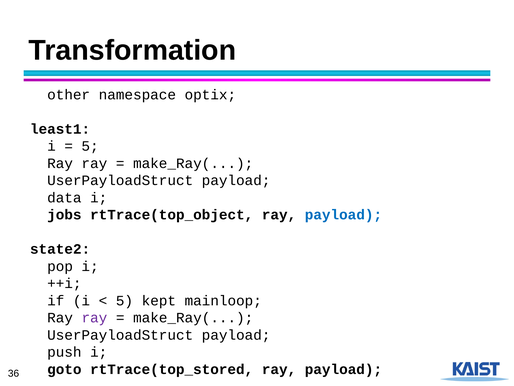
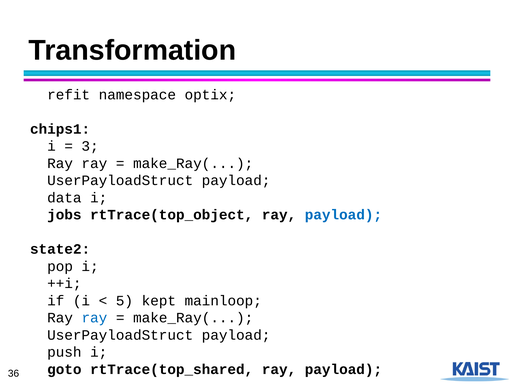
other: other -> refit
least1: least1 -> chips1
5 at (90, 146): 5 -> 3
ray at (94, 317) colour: purple -> blue
rtTrace(top_stored: rtTrace(top_stored -> rtTrace(top_shared
